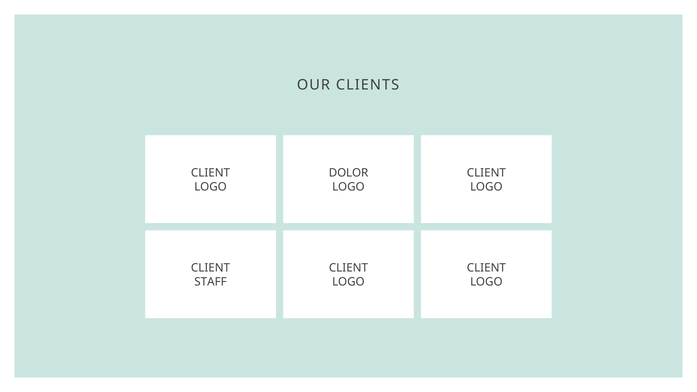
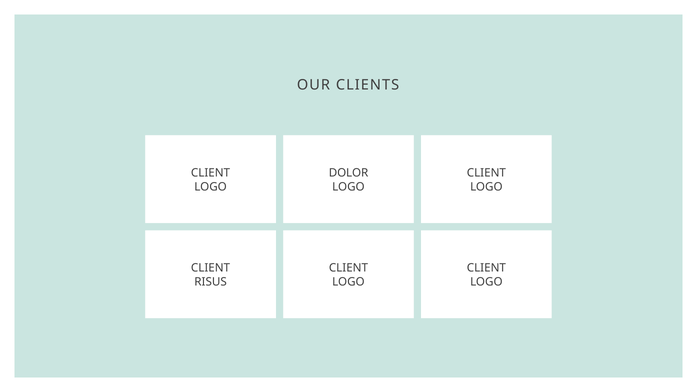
STAFF: STAFF -> RISUS
